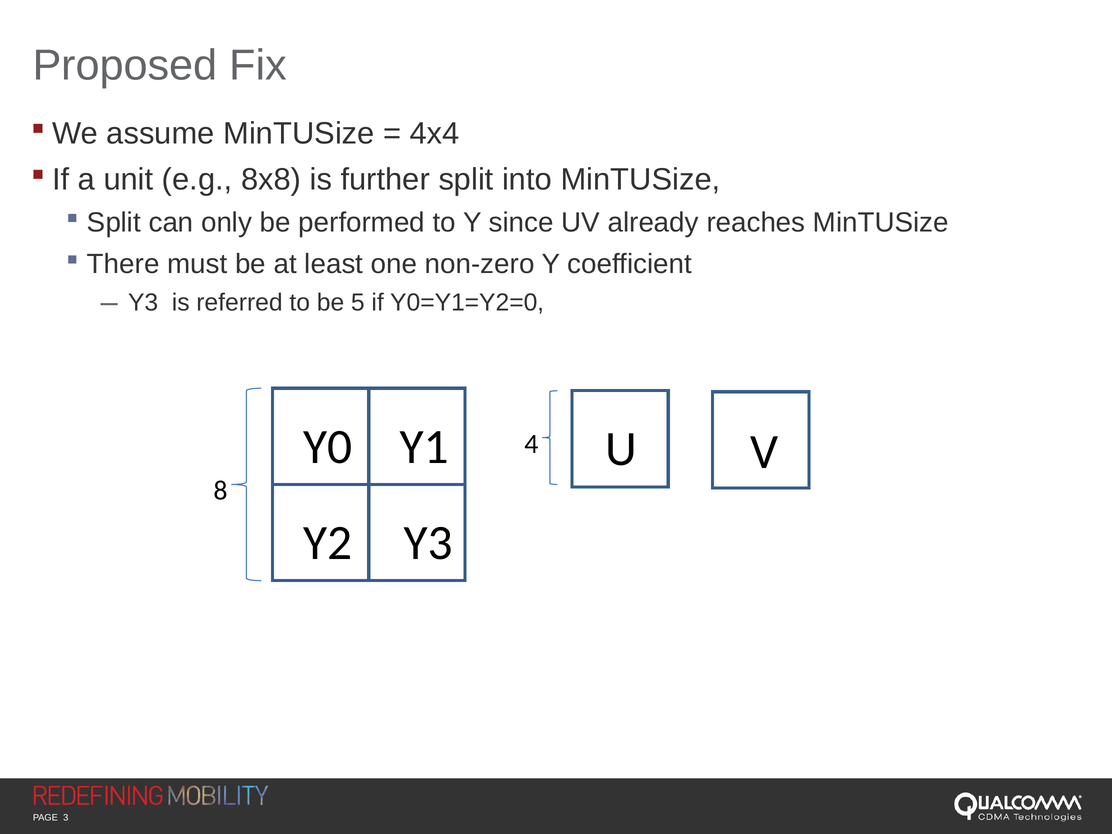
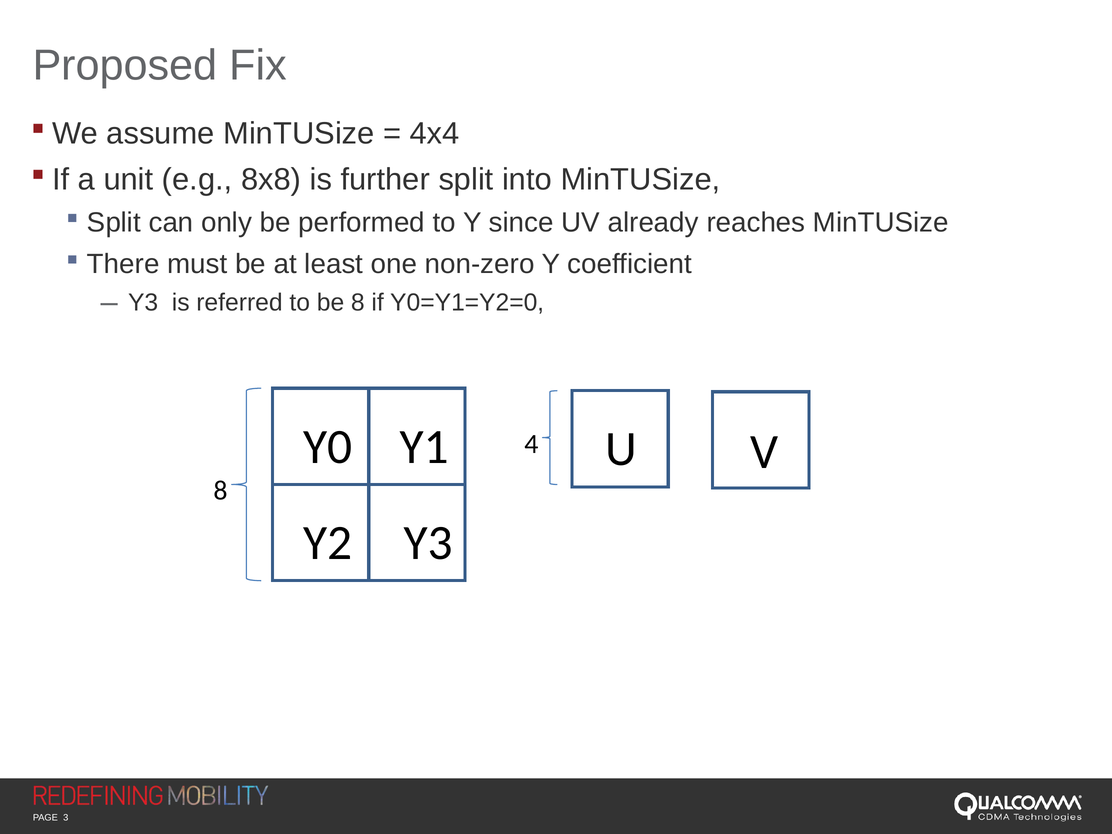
be 5: 5 -> 8
